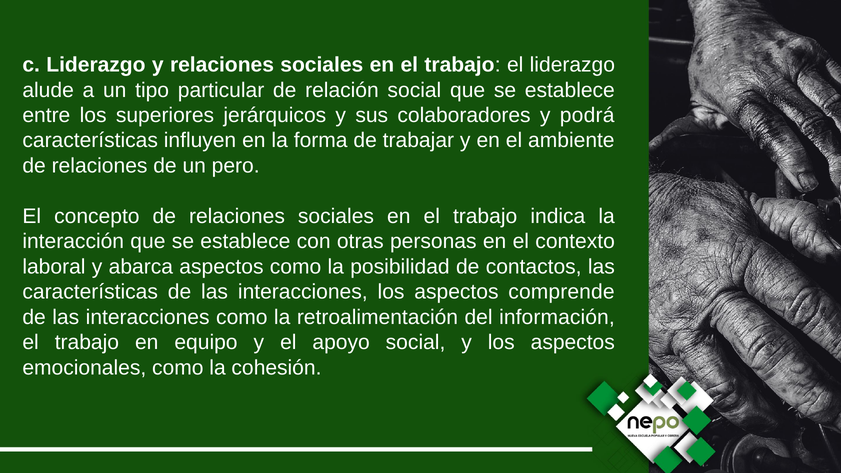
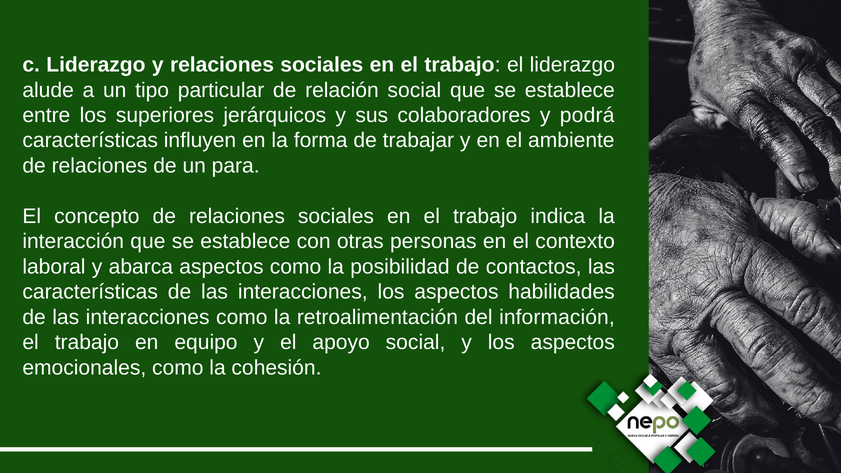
pero: pero -> para
comprende: comprende -> habilidades
